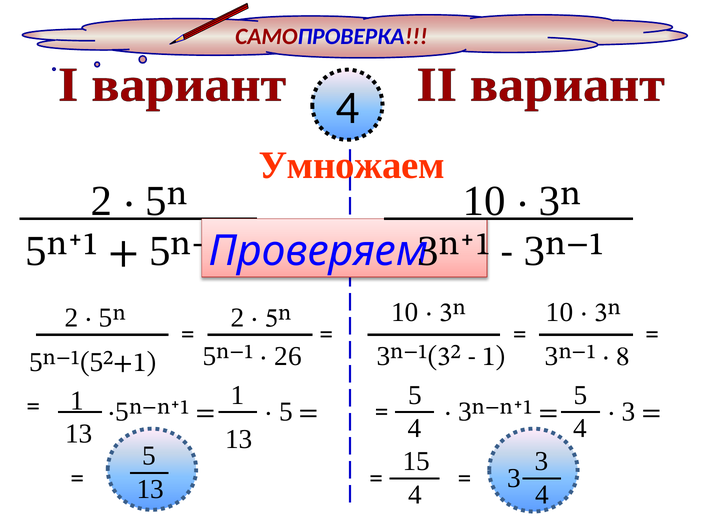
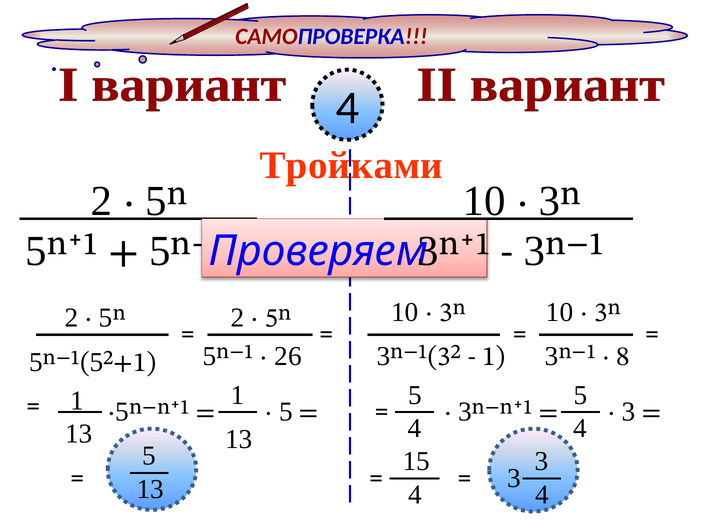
Умножаем: Умножаем -> Тройками
